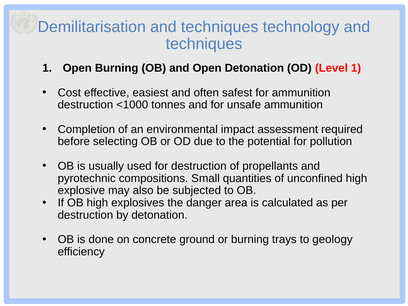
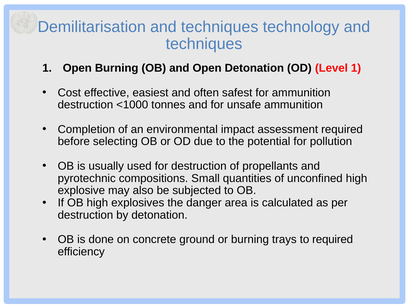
to geology: geology -> required
